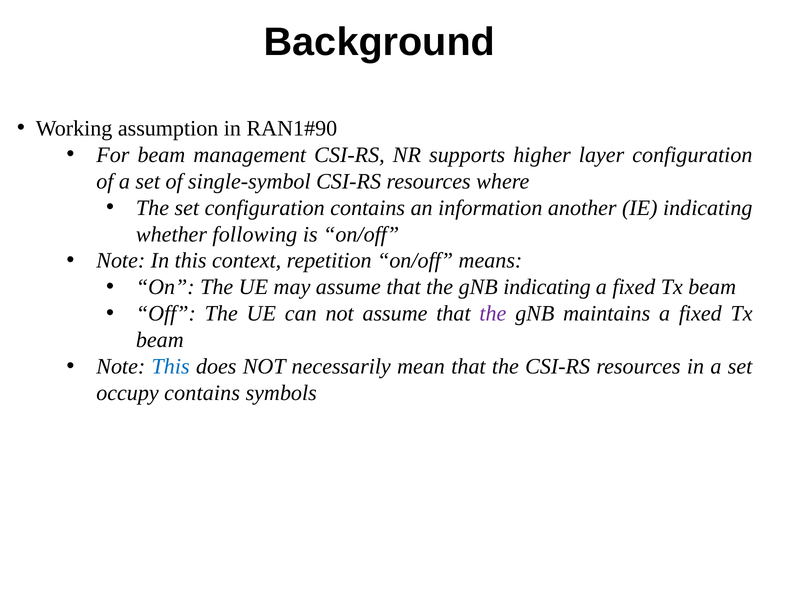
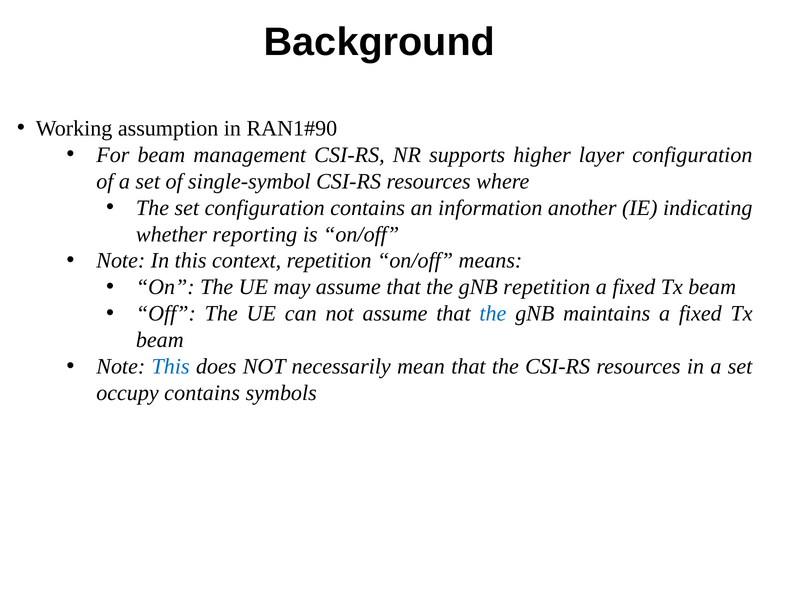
following: following -> reporting
gNB indicating: indicating -> repetition
the at (493, 313) colour: purple -> blue
